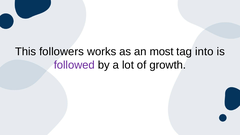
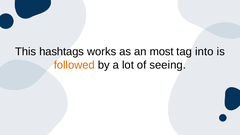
followers: followers -> hashtags
followed colour: purple -> orange
growth: growth -> seeing
